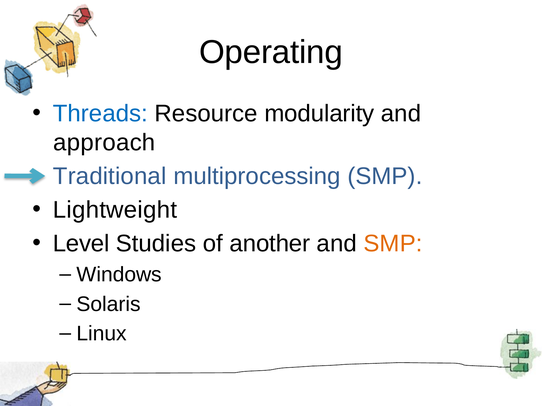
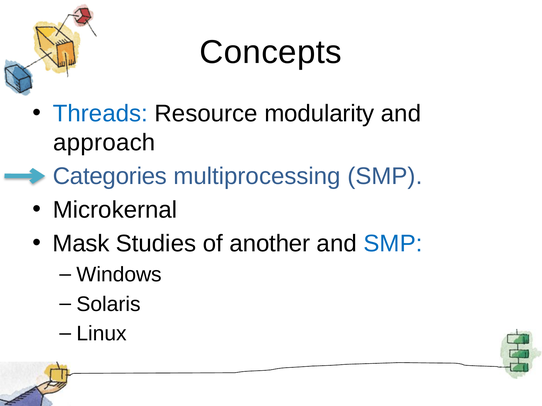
Operating: Operating -> Concepts
Traditional: Traditional -> Categories
Lightweight: Lightweight -> Microkernal
Level: Level -> Mask
SMP at (393, 244) colour: orange -> blue
